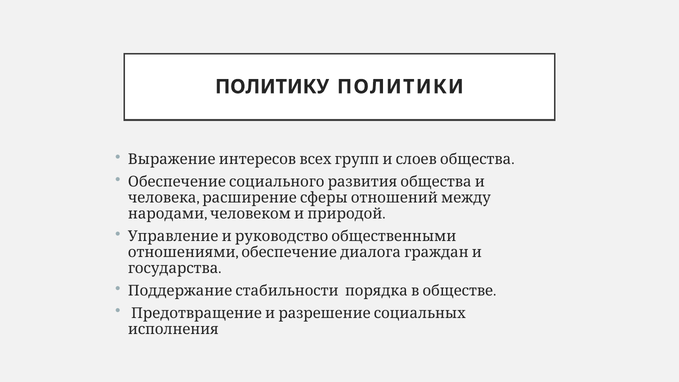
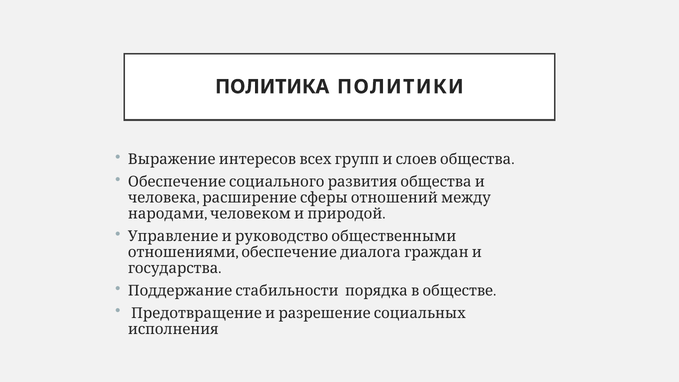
ПОЛИТИКУ: ПОЛИТИКУ -> ПОЛИТИКА
